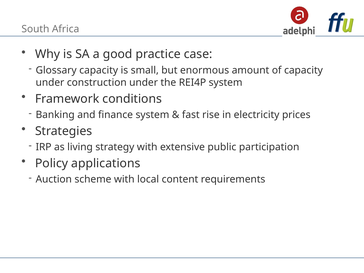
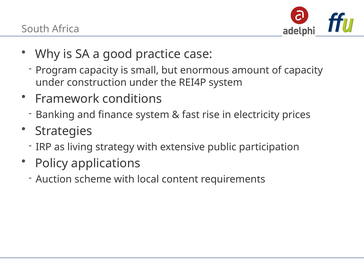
Glossary: Glossary -> Program
